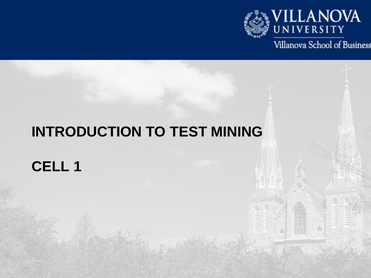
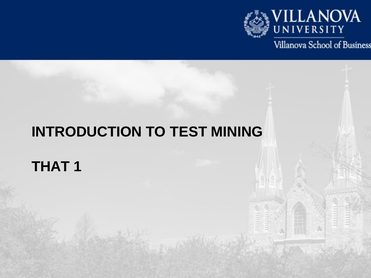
CELL: CELL -> THAT
